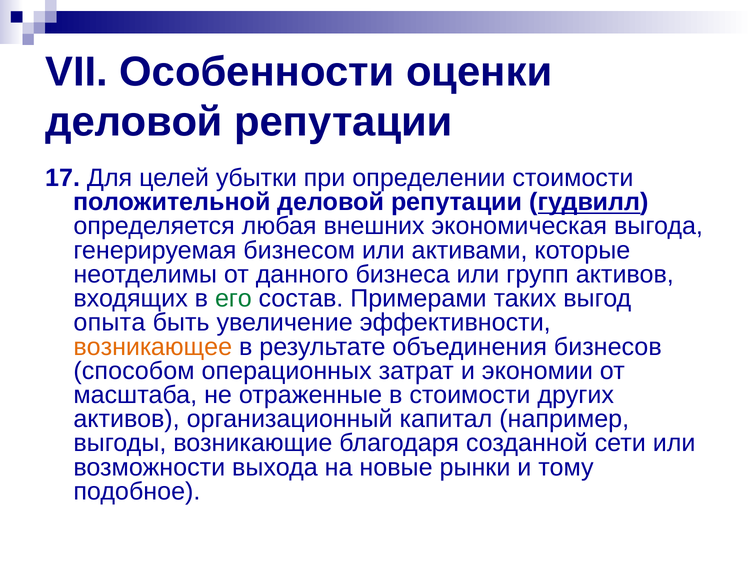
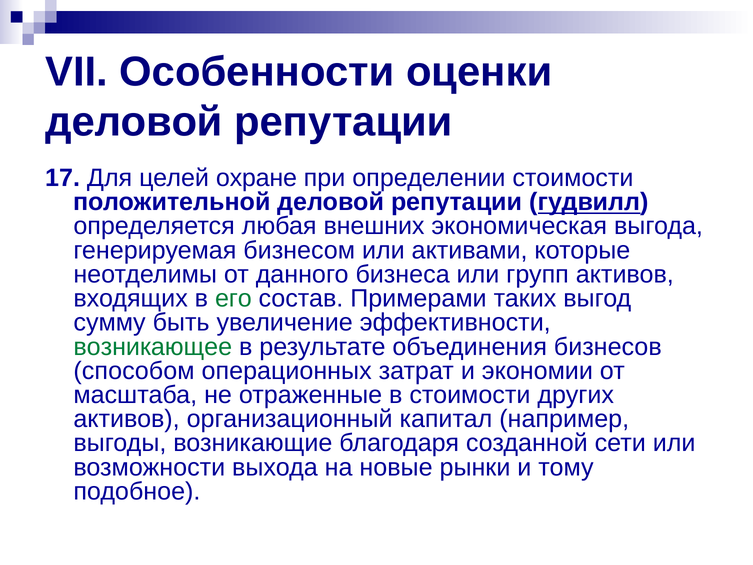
убытки: убытки -> охране
опыта: опыта -> сумму
возникающее colour: orange -> green
